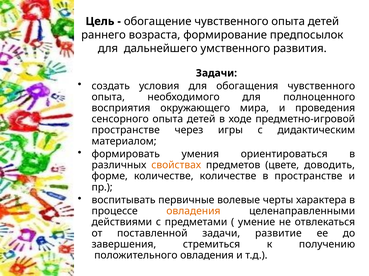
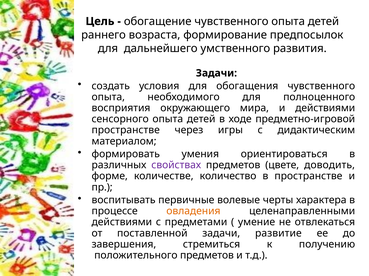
и проведения: проведения -> действиями
свойствах colour: orange -> purple
количестве количестве: количестве -> количество
положительного овладения: овладения -> предметов
